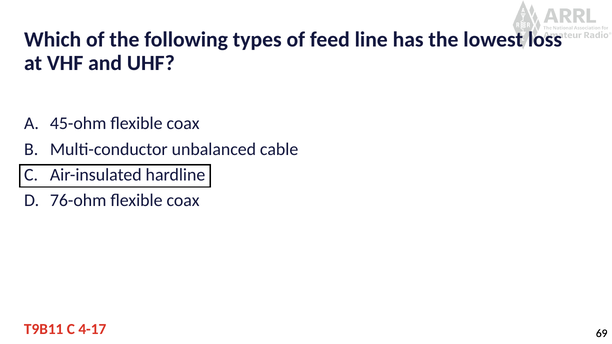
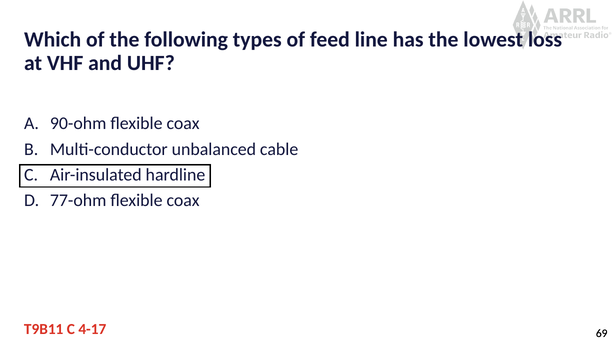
45-ohm: 45-ohm -> 90-ohm
76-ohm: 76-ohm -> 77-ohm
